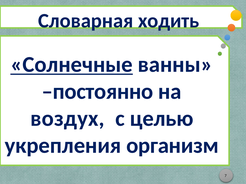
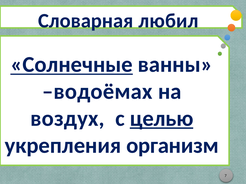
ходить: ходить -> любил
постоянно: постоянно -> водоёмах
целью underline: none -> present
